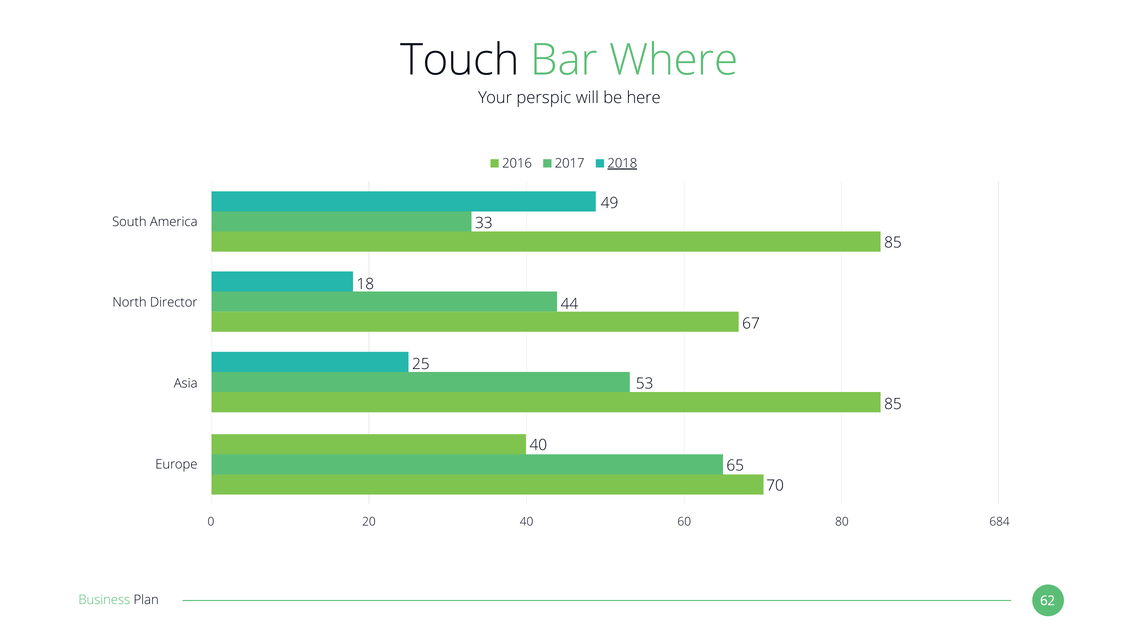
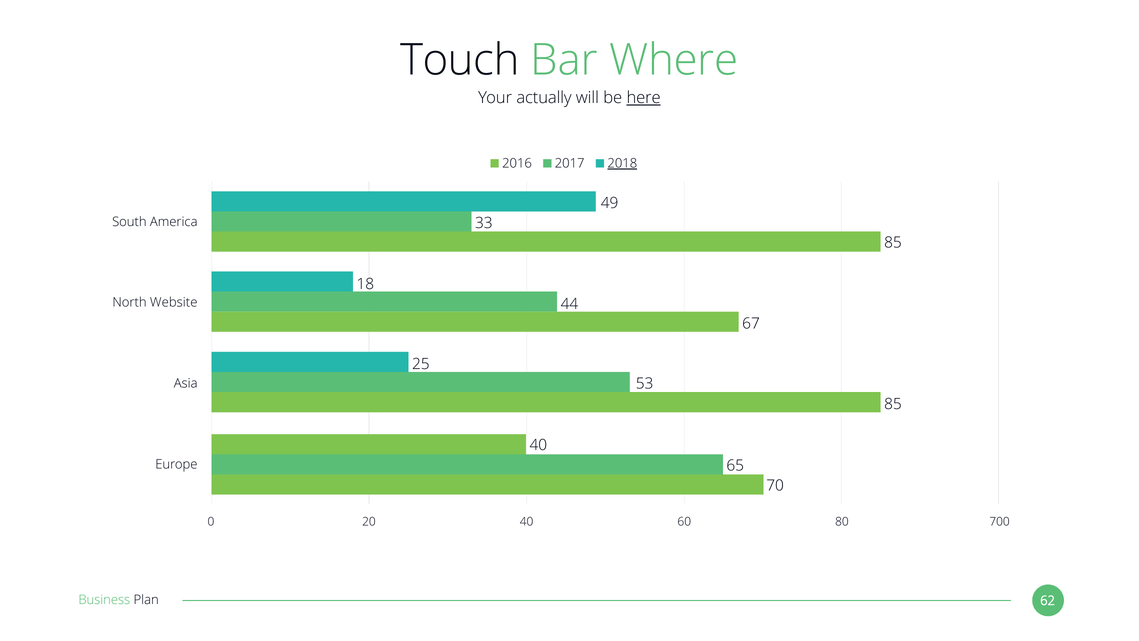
perspic: perspic -> actually
here underline: none -> present
Director: Director -> Website
684: 684 -> 700
